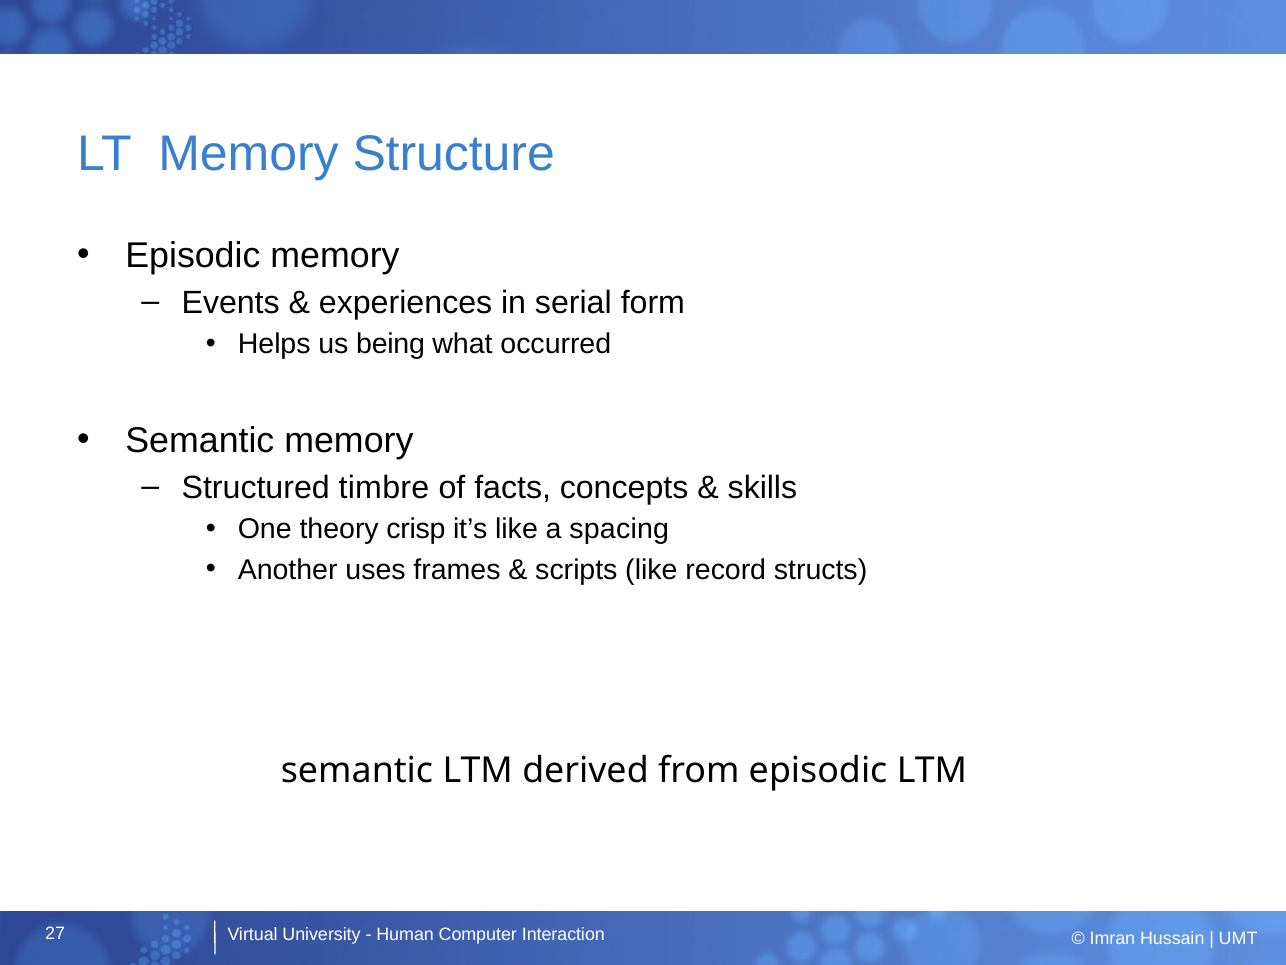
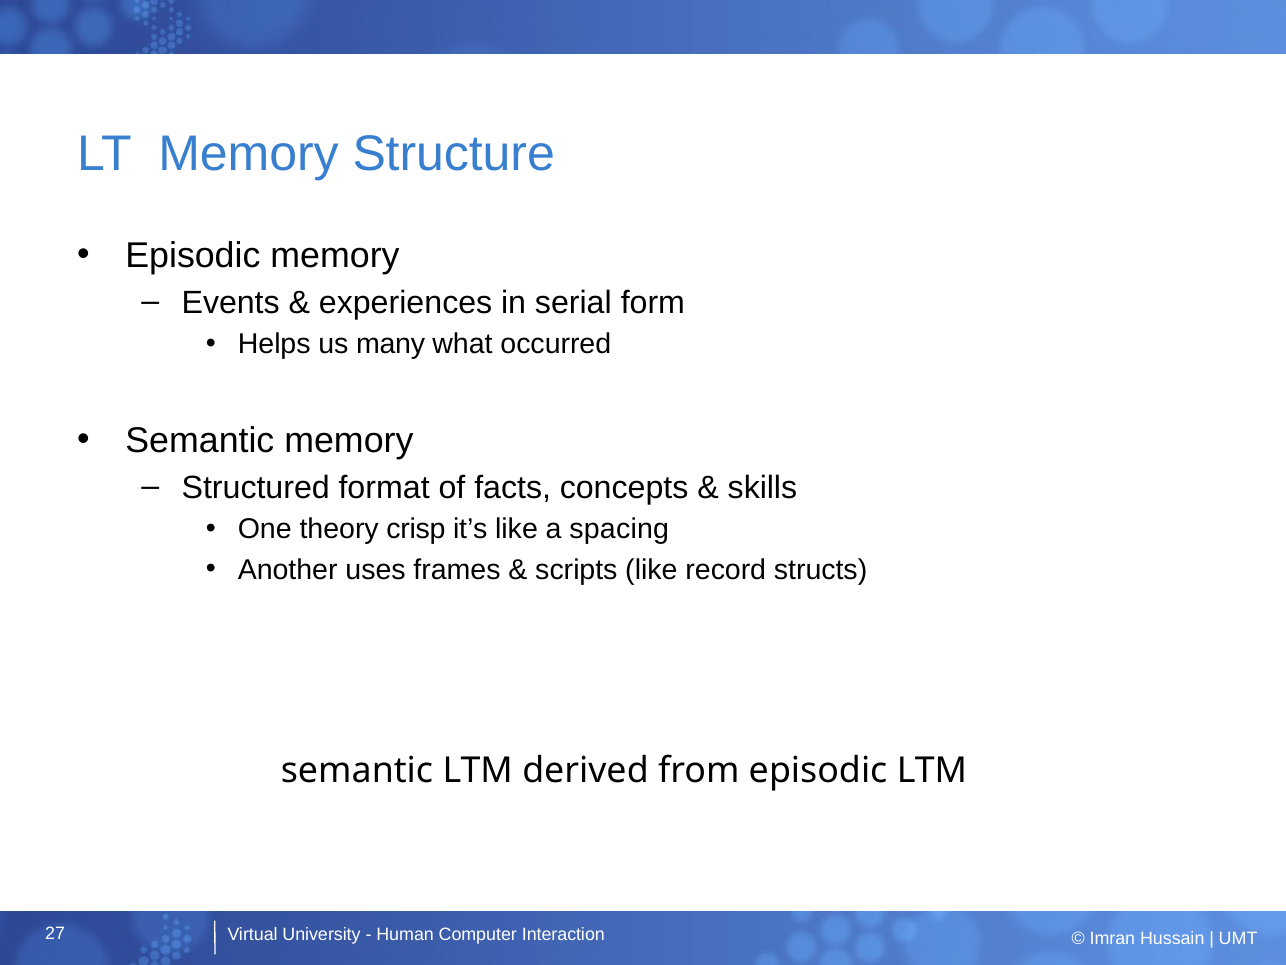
being: being -> many
timbre: timbre -> format
